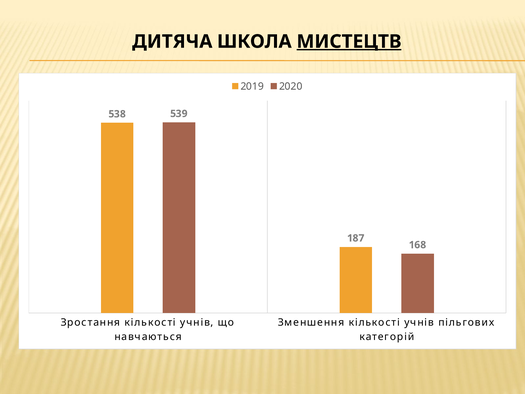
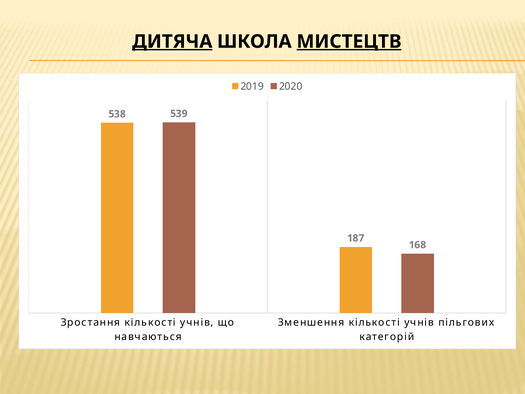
ДИТЯЧА underline: none -> present
